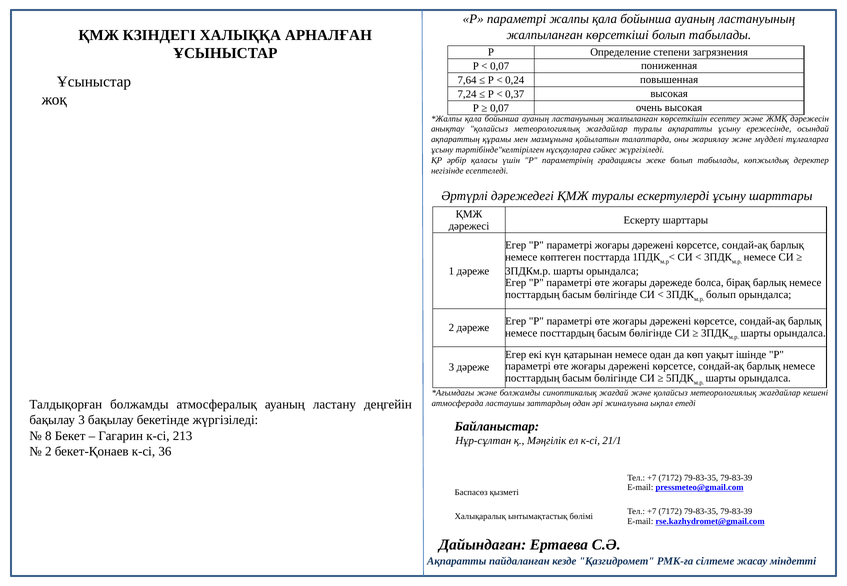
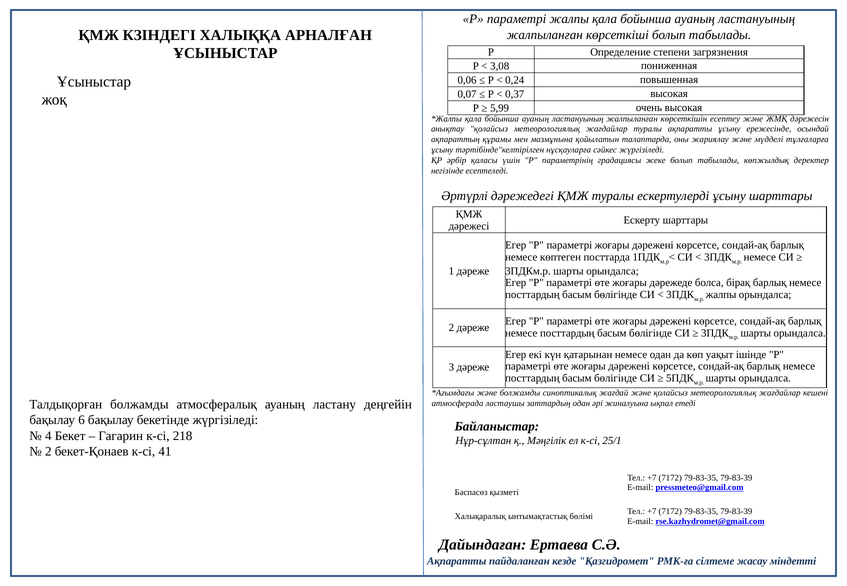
0,07 at (500, 66): 0,07 -> 3,08
7,64: 7,64 -> 0,06
7,24: 7,24 -> 0,07
0,07 at (500, 108): 0,07 -> 5,99
болып at (721, 295): болып -> жалпы
бақылау 3: 3 -> 6
8: 8 -> 4
213: 213 -> 218
21/1: 21/1 -> 25/1
36: 36 -> 41
